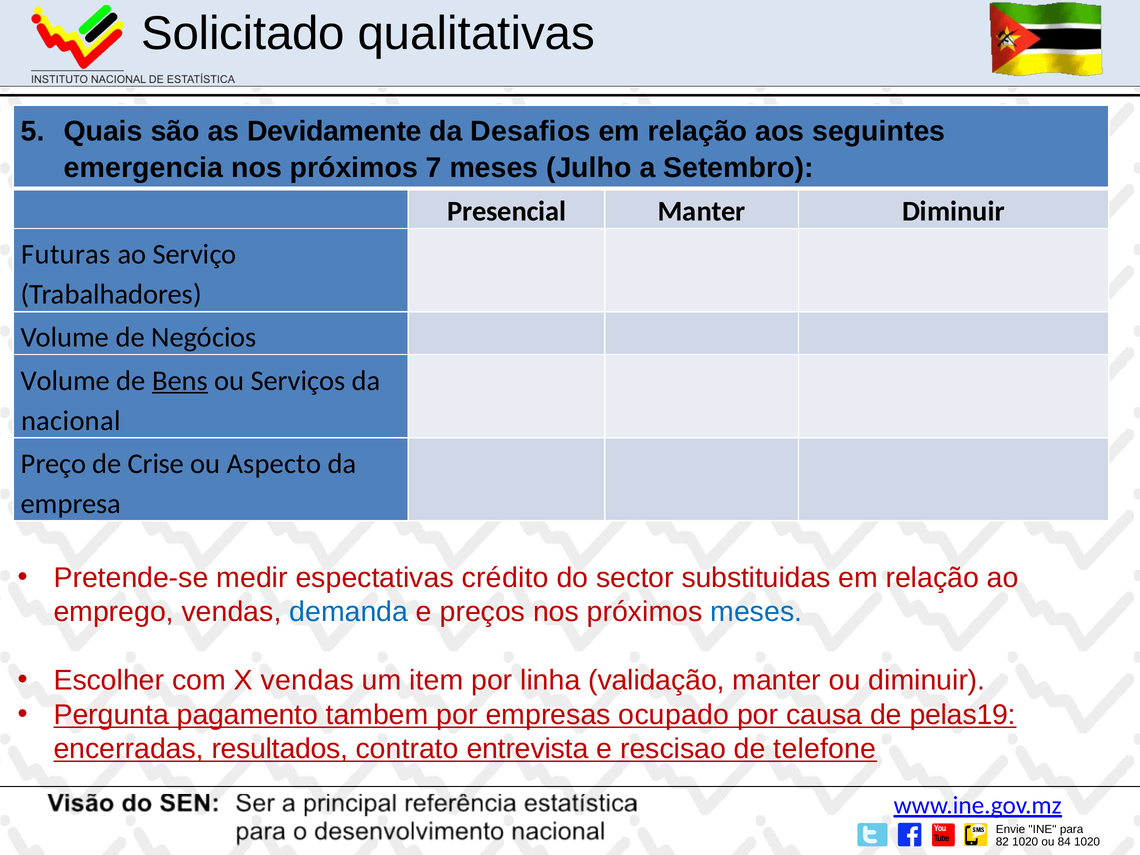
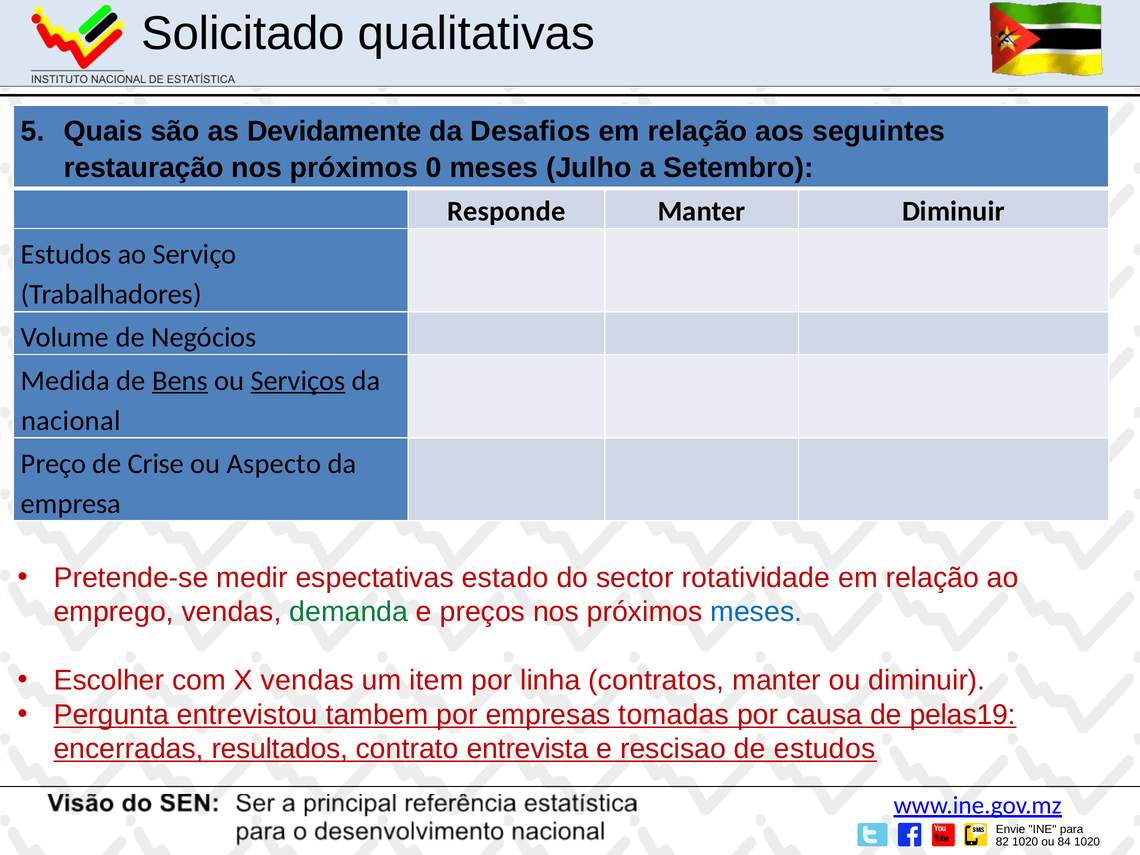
emergencia: emergencia -> restauração
7: 7 -> 0
Presencial: Presencial -> Responde
Futuras at (66, 255): Futuras -> Estudos
Volume at (65, 381): Volume -> Medida
Serviços underline: none -> present
crédito: crédito -> estado
substituidas: substituidas -> rotatividade
demanda colour: blue -> green
validação: validação -> contratos
pagamento: pagamento -> entrevistou
ocupado: ocupado -> tomadas
de telefone: telefone -> estudos
